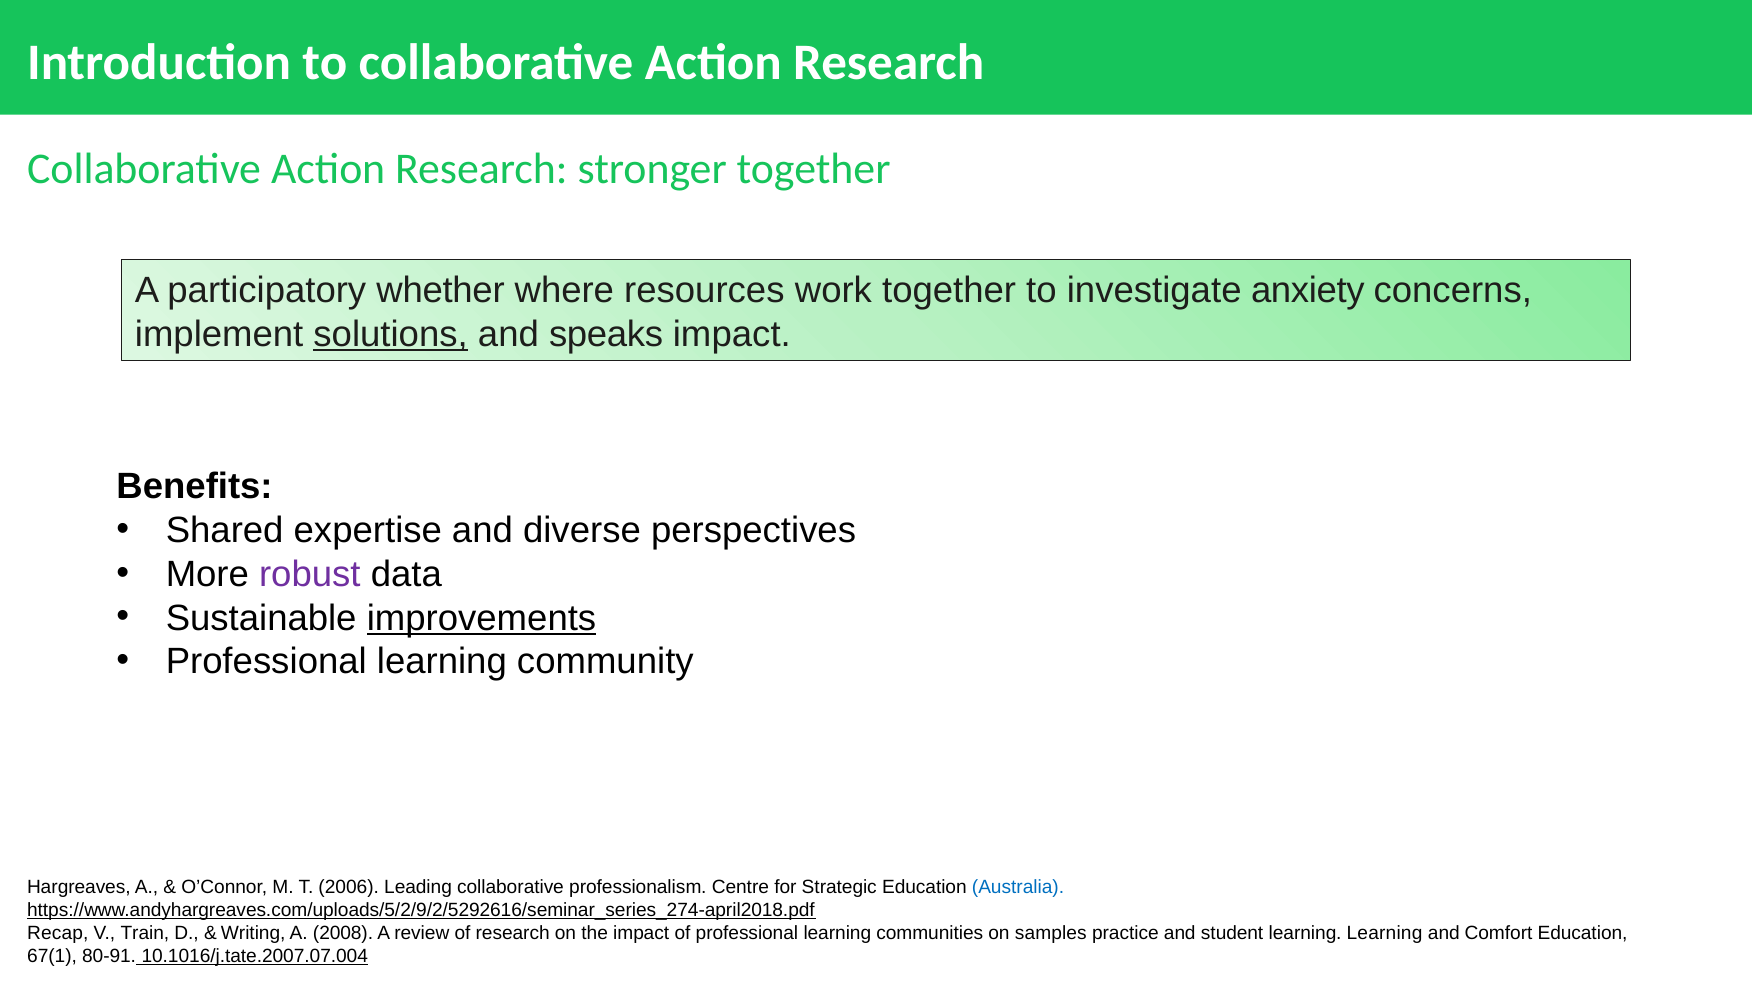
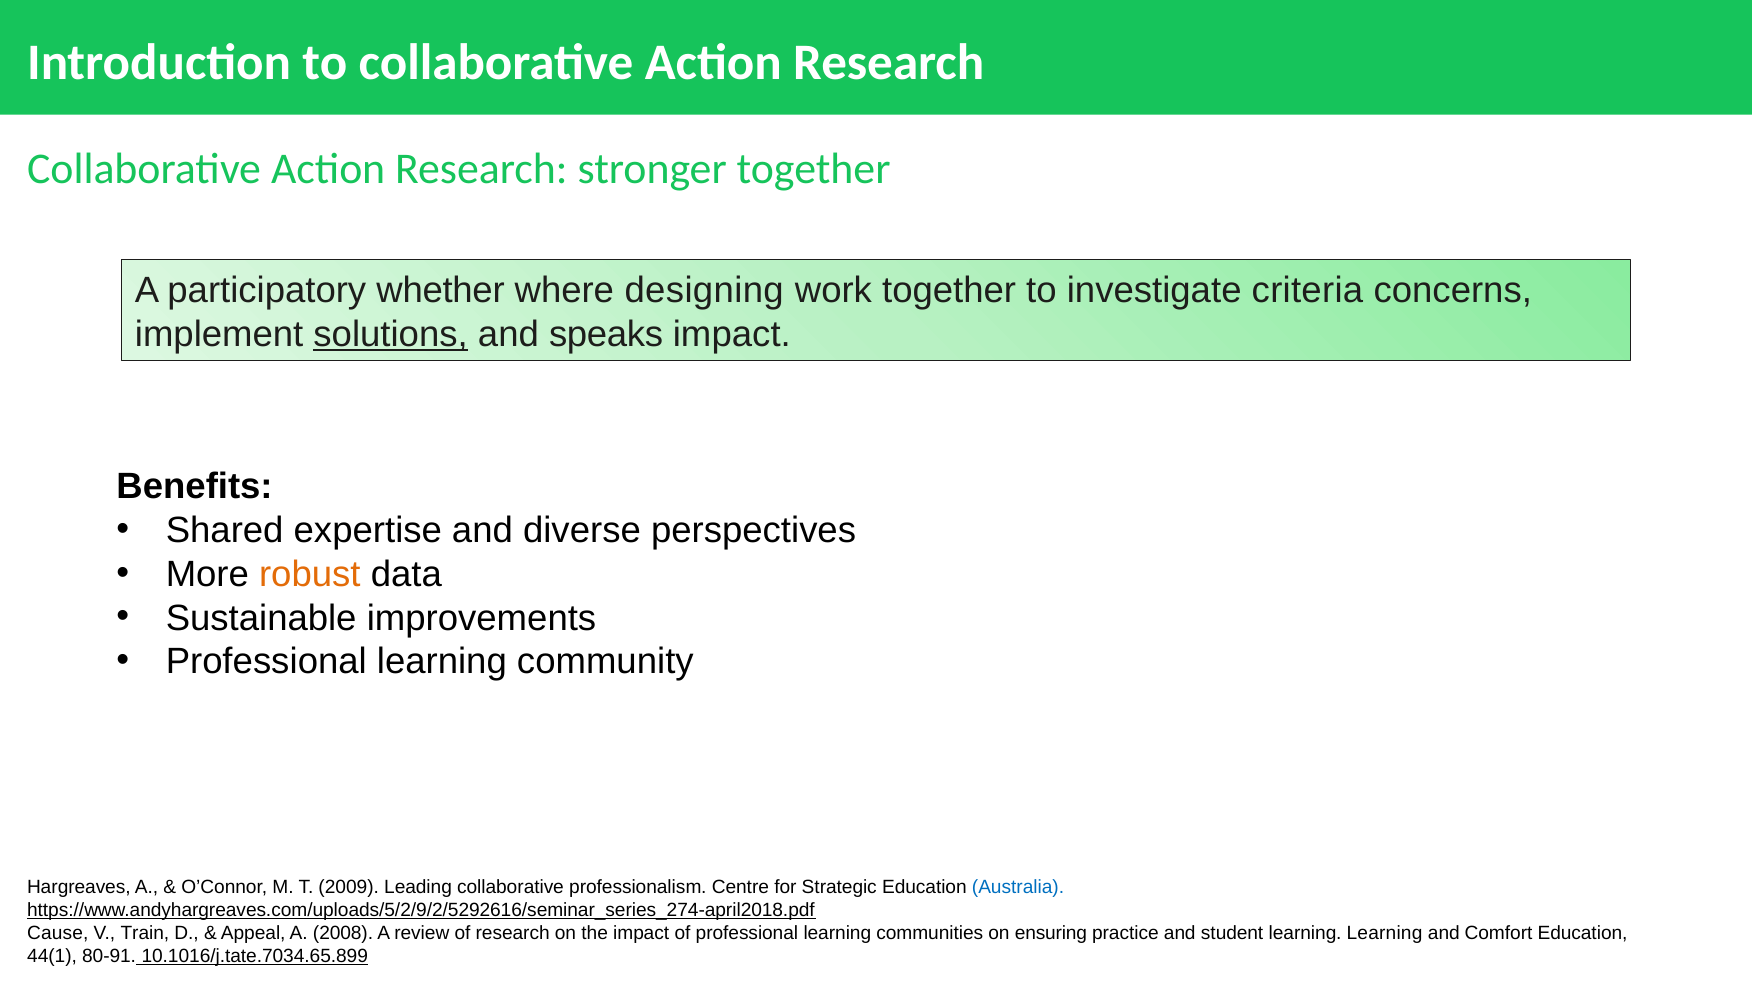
resources: resources -> designing
anxiety: anxiety -> criteria
robust colour: purple -> orange
improvements underline: present -> none
2006: 2006 -> 2009
Recap: Recap -> Cause
Writing: Writing -> Appeal
samples: samples -> ensuring
67(1: 67(1 -> 44(1
10.1016/j.tate.2007.07.004: 10.1016/j.tate.2007.07.004 -> 10.1016/j.tate.7034.65.899
